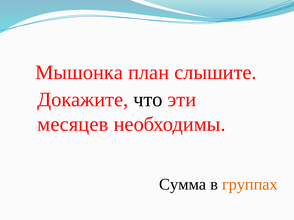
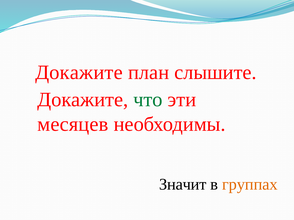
Мышонка at (79, 73): Мышонка -> Докажите
что colour: black -> green
Сумма: Сумма -> Значит
